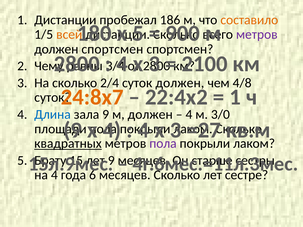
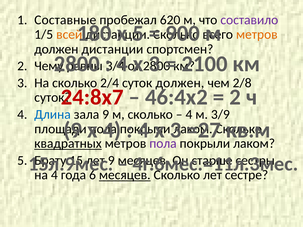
Дистанции at (65, 20): Дистанции -> Составные
186: 186 -> 620
составило colour: orange -> purple
метров at (257, 35) colour: purple -> orange
должен спортсмен: спортсмен -> дистанции
4/8: 4/8 -> 2/8
24:8х7 colour: orange -> red
22:4х2: 22:4х2 -> 46:4х2
1 at (235, 97): 1 -> 2
м должен: должен -> сколько
3/0: 3/0 -> 3/9
месяцев at (125, 175) underline: none -> present
